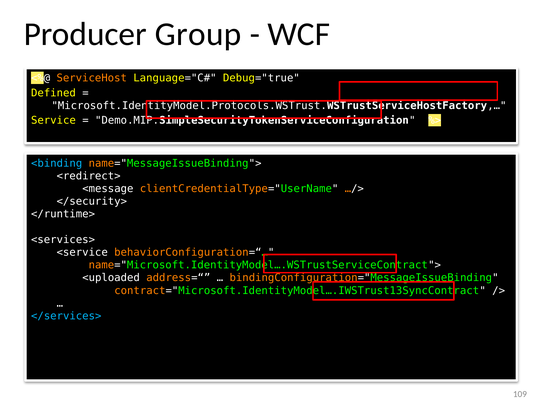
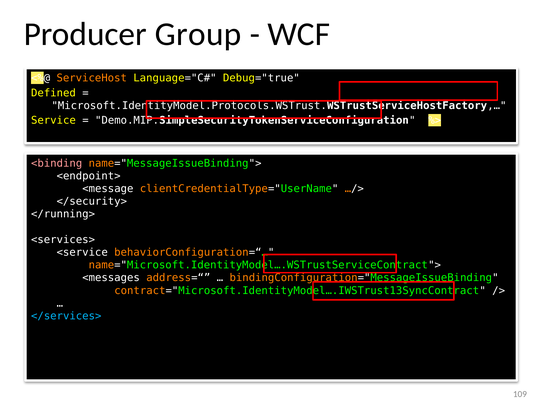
<binding colour: light blue -> pink
<redirect>: <redirect> -> <endpoint>
</runtime>: </runtime> -> </running>
<uploaded: <uploaded -> <messages
